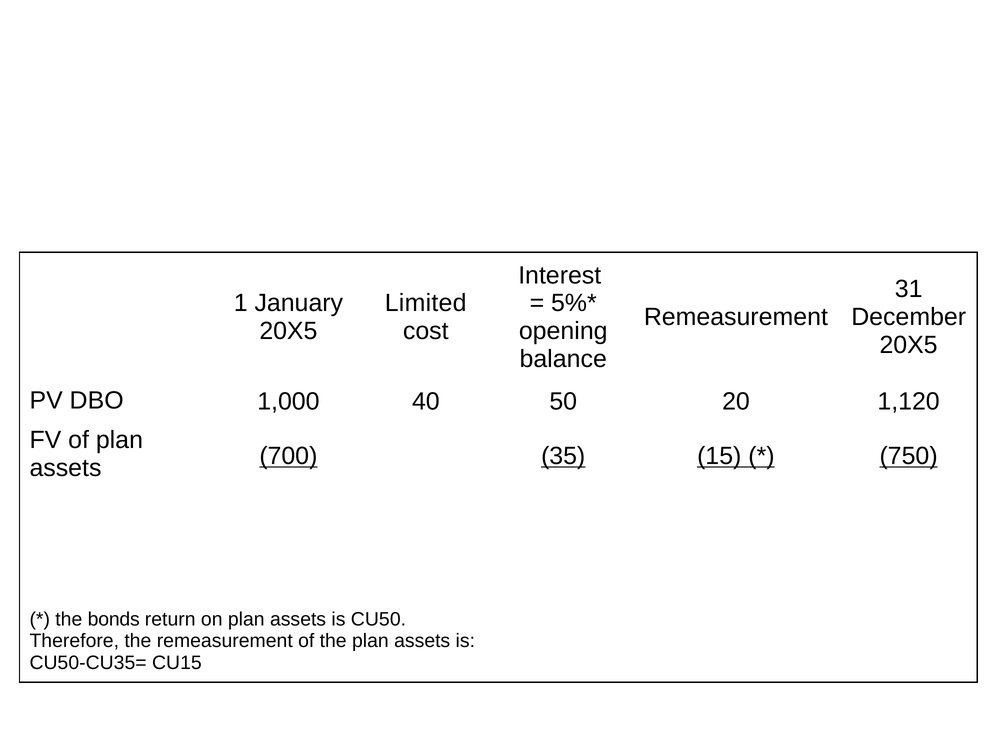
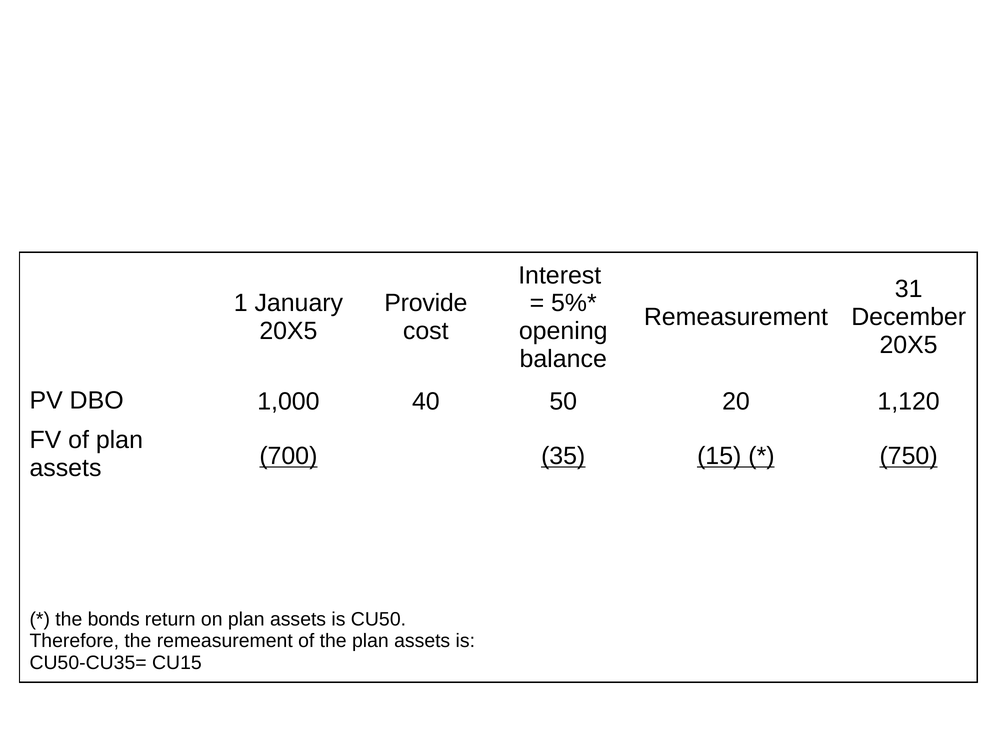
Limited: Limited -> Provide
